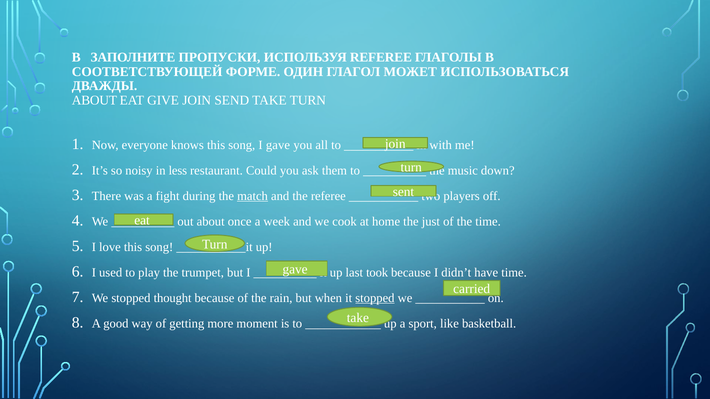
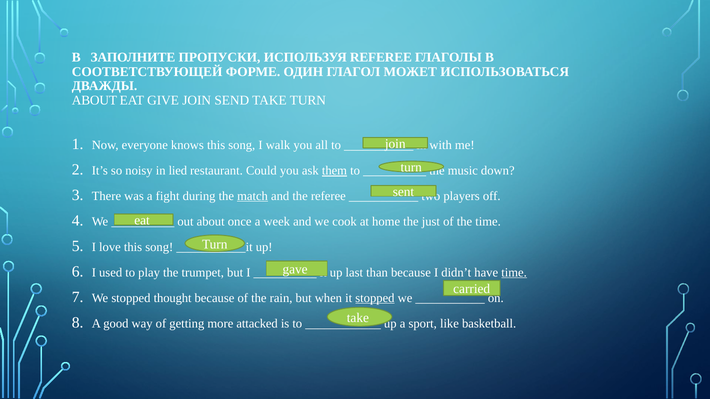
I gave: gave -> walk
less: less -> lied
them underline: none -> present
took: took -> than
time at (514, 273) underline: none -> present
moment: moment -> attacked
